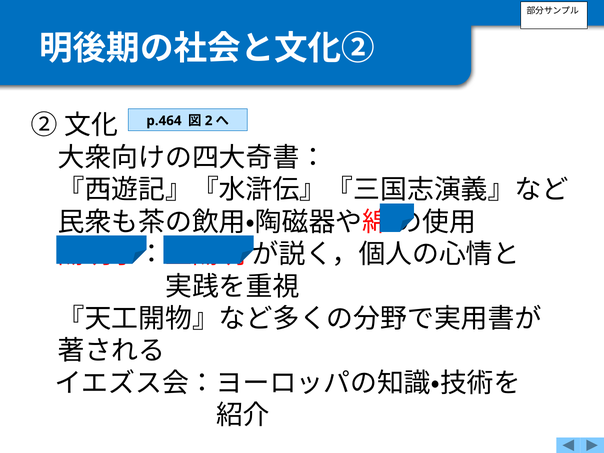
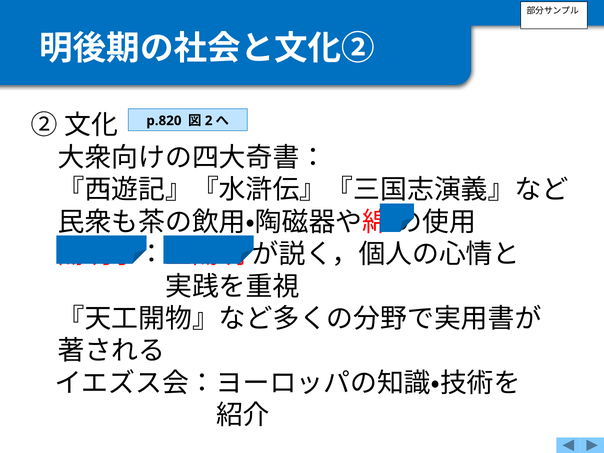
p.464: p.464 -> p.820
